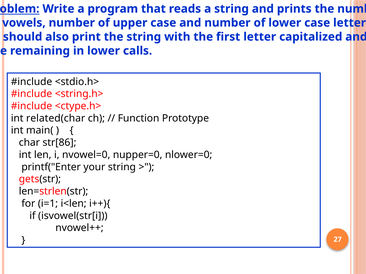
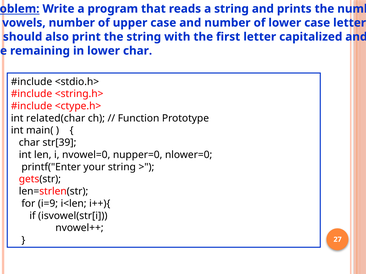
lower calls: calls -> char
str[86: str[86 -> str[39
i=1: i=1 -> i=9
